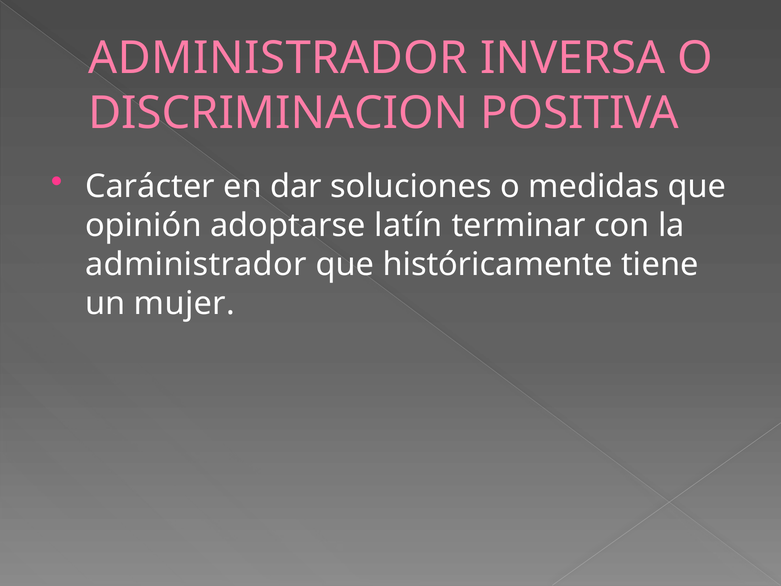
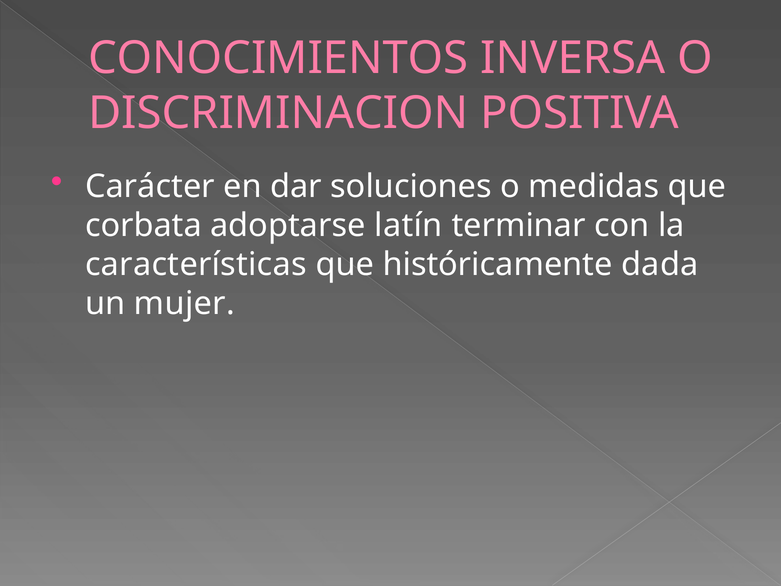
ADMINISTRADOR at (278, 58): ADMINISTRADOR -> CONOCIMIENTOS
opinión: opinión -> corbata
administrador at (196, 265): administrador -> características
tiene: tiene -> dada
